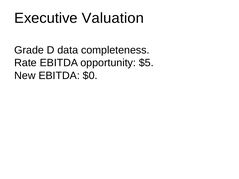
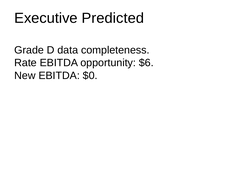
Valuation: Valuation -> Predicted
$5: $5 -> $6
